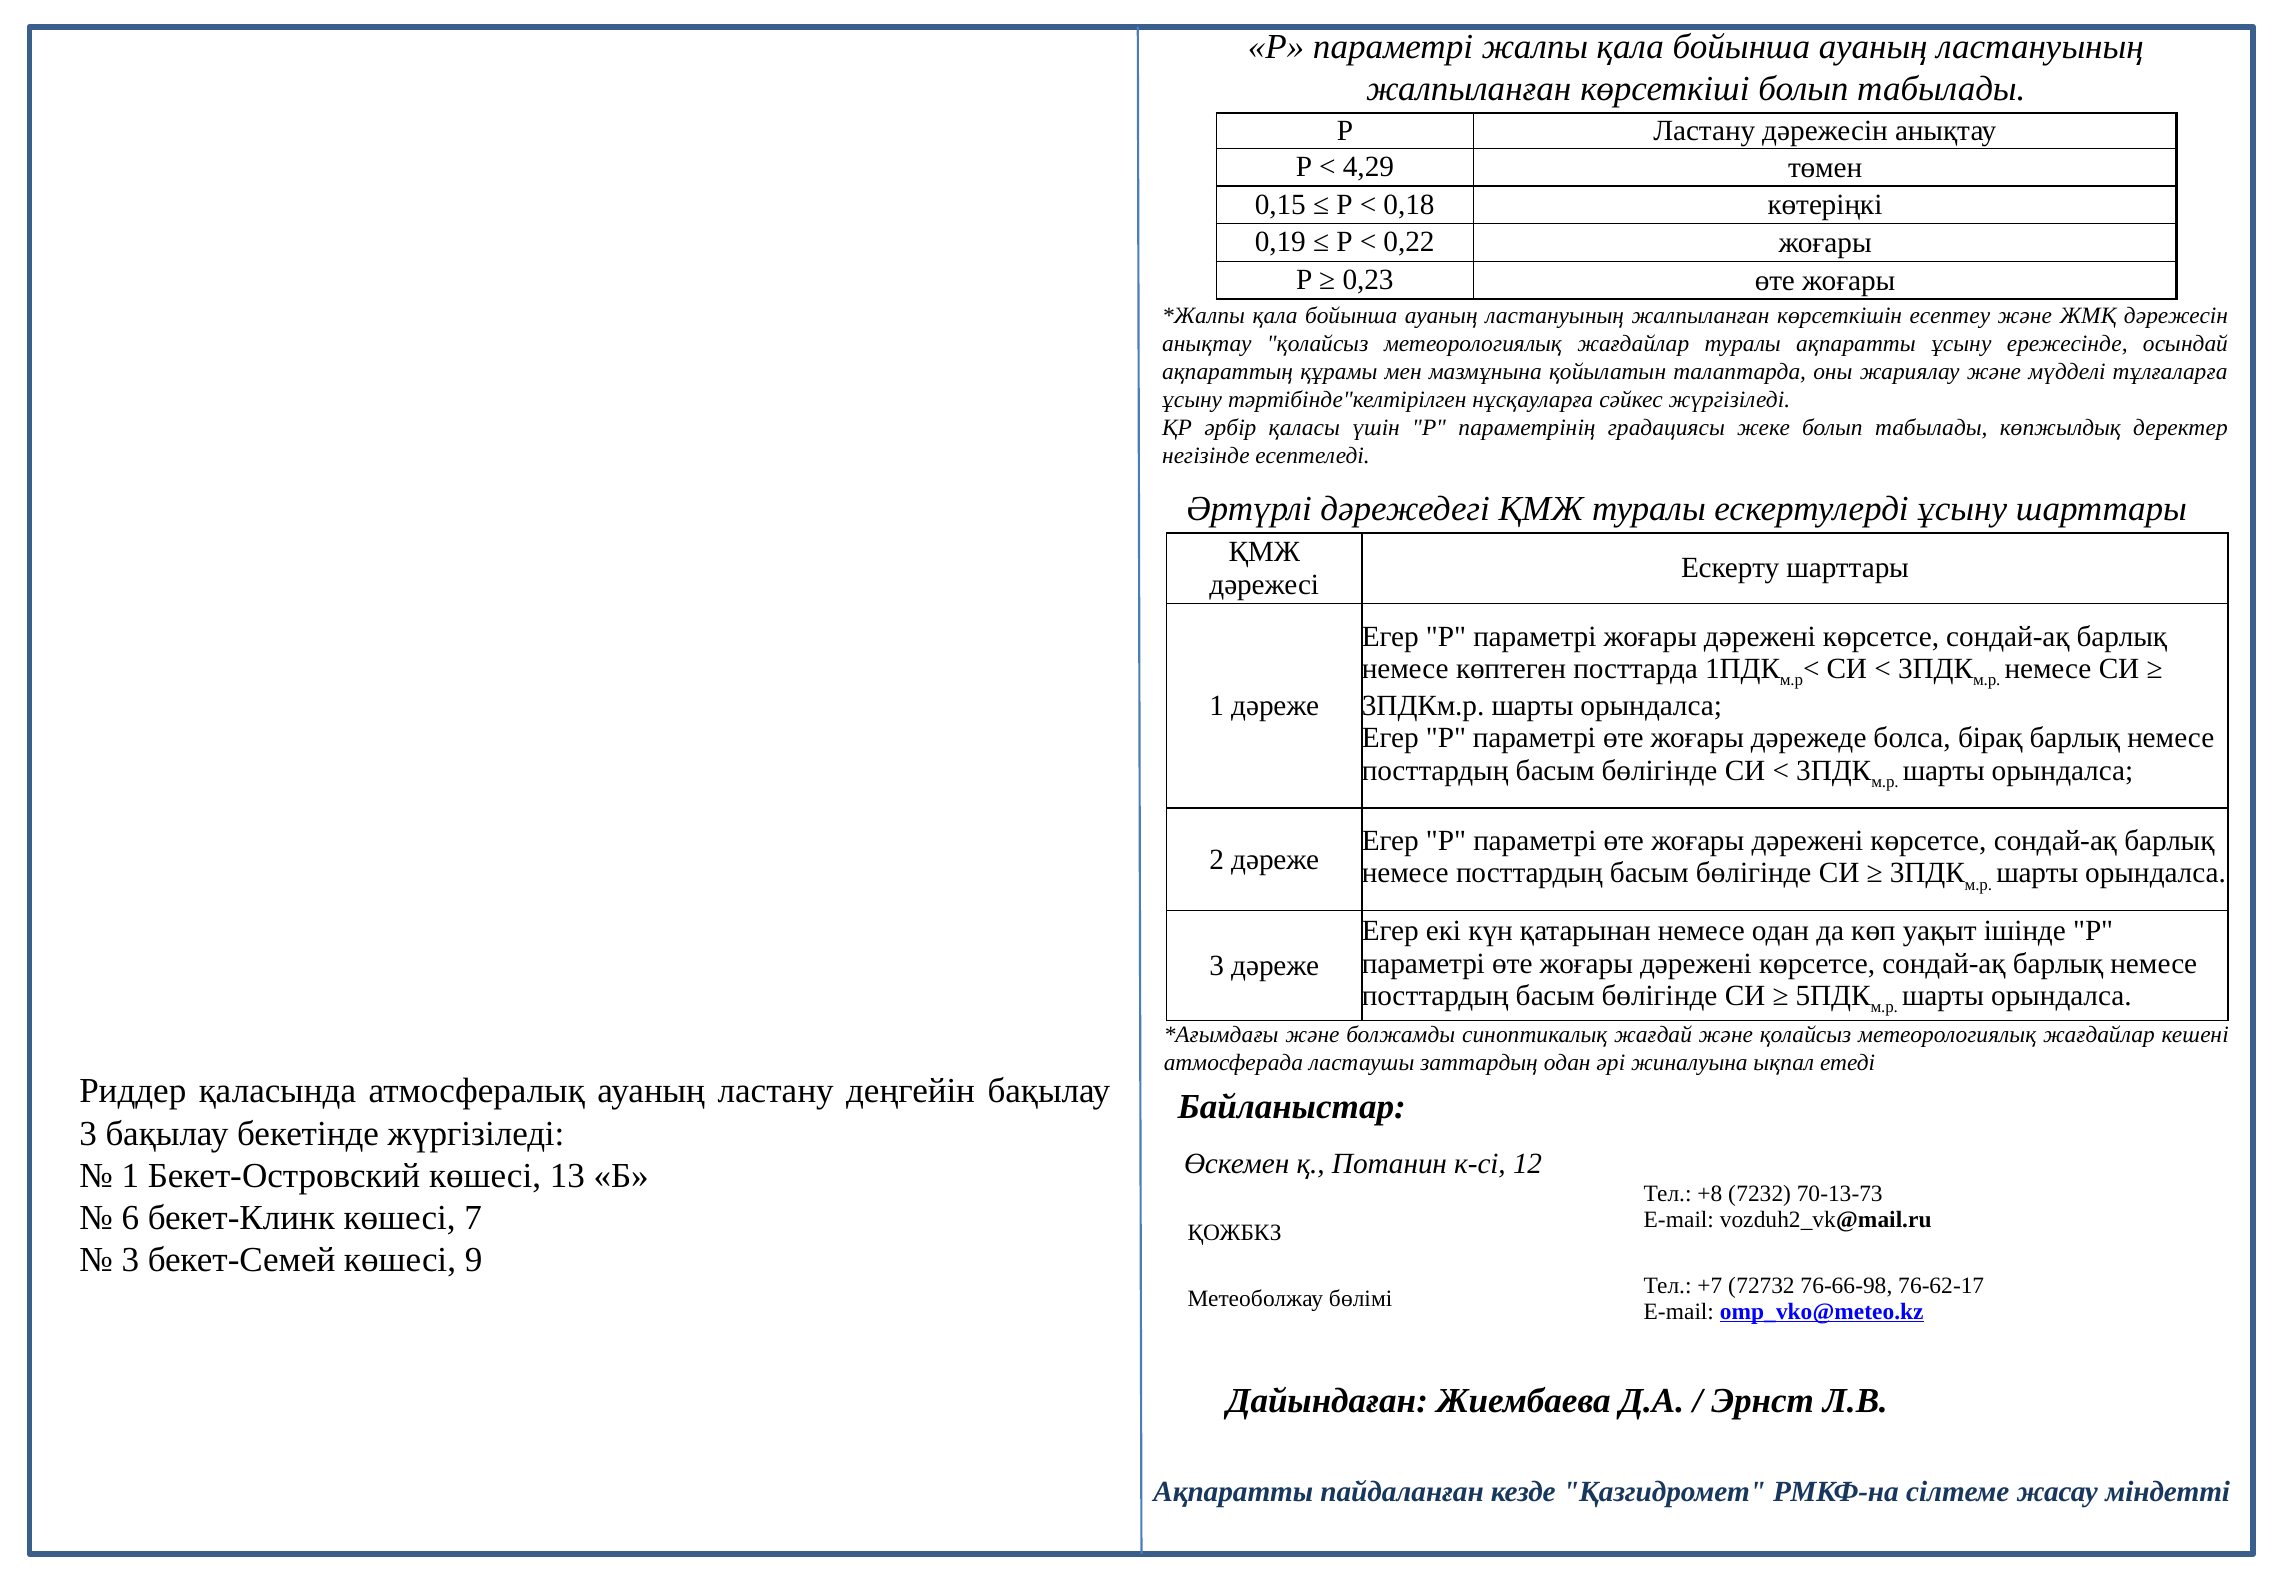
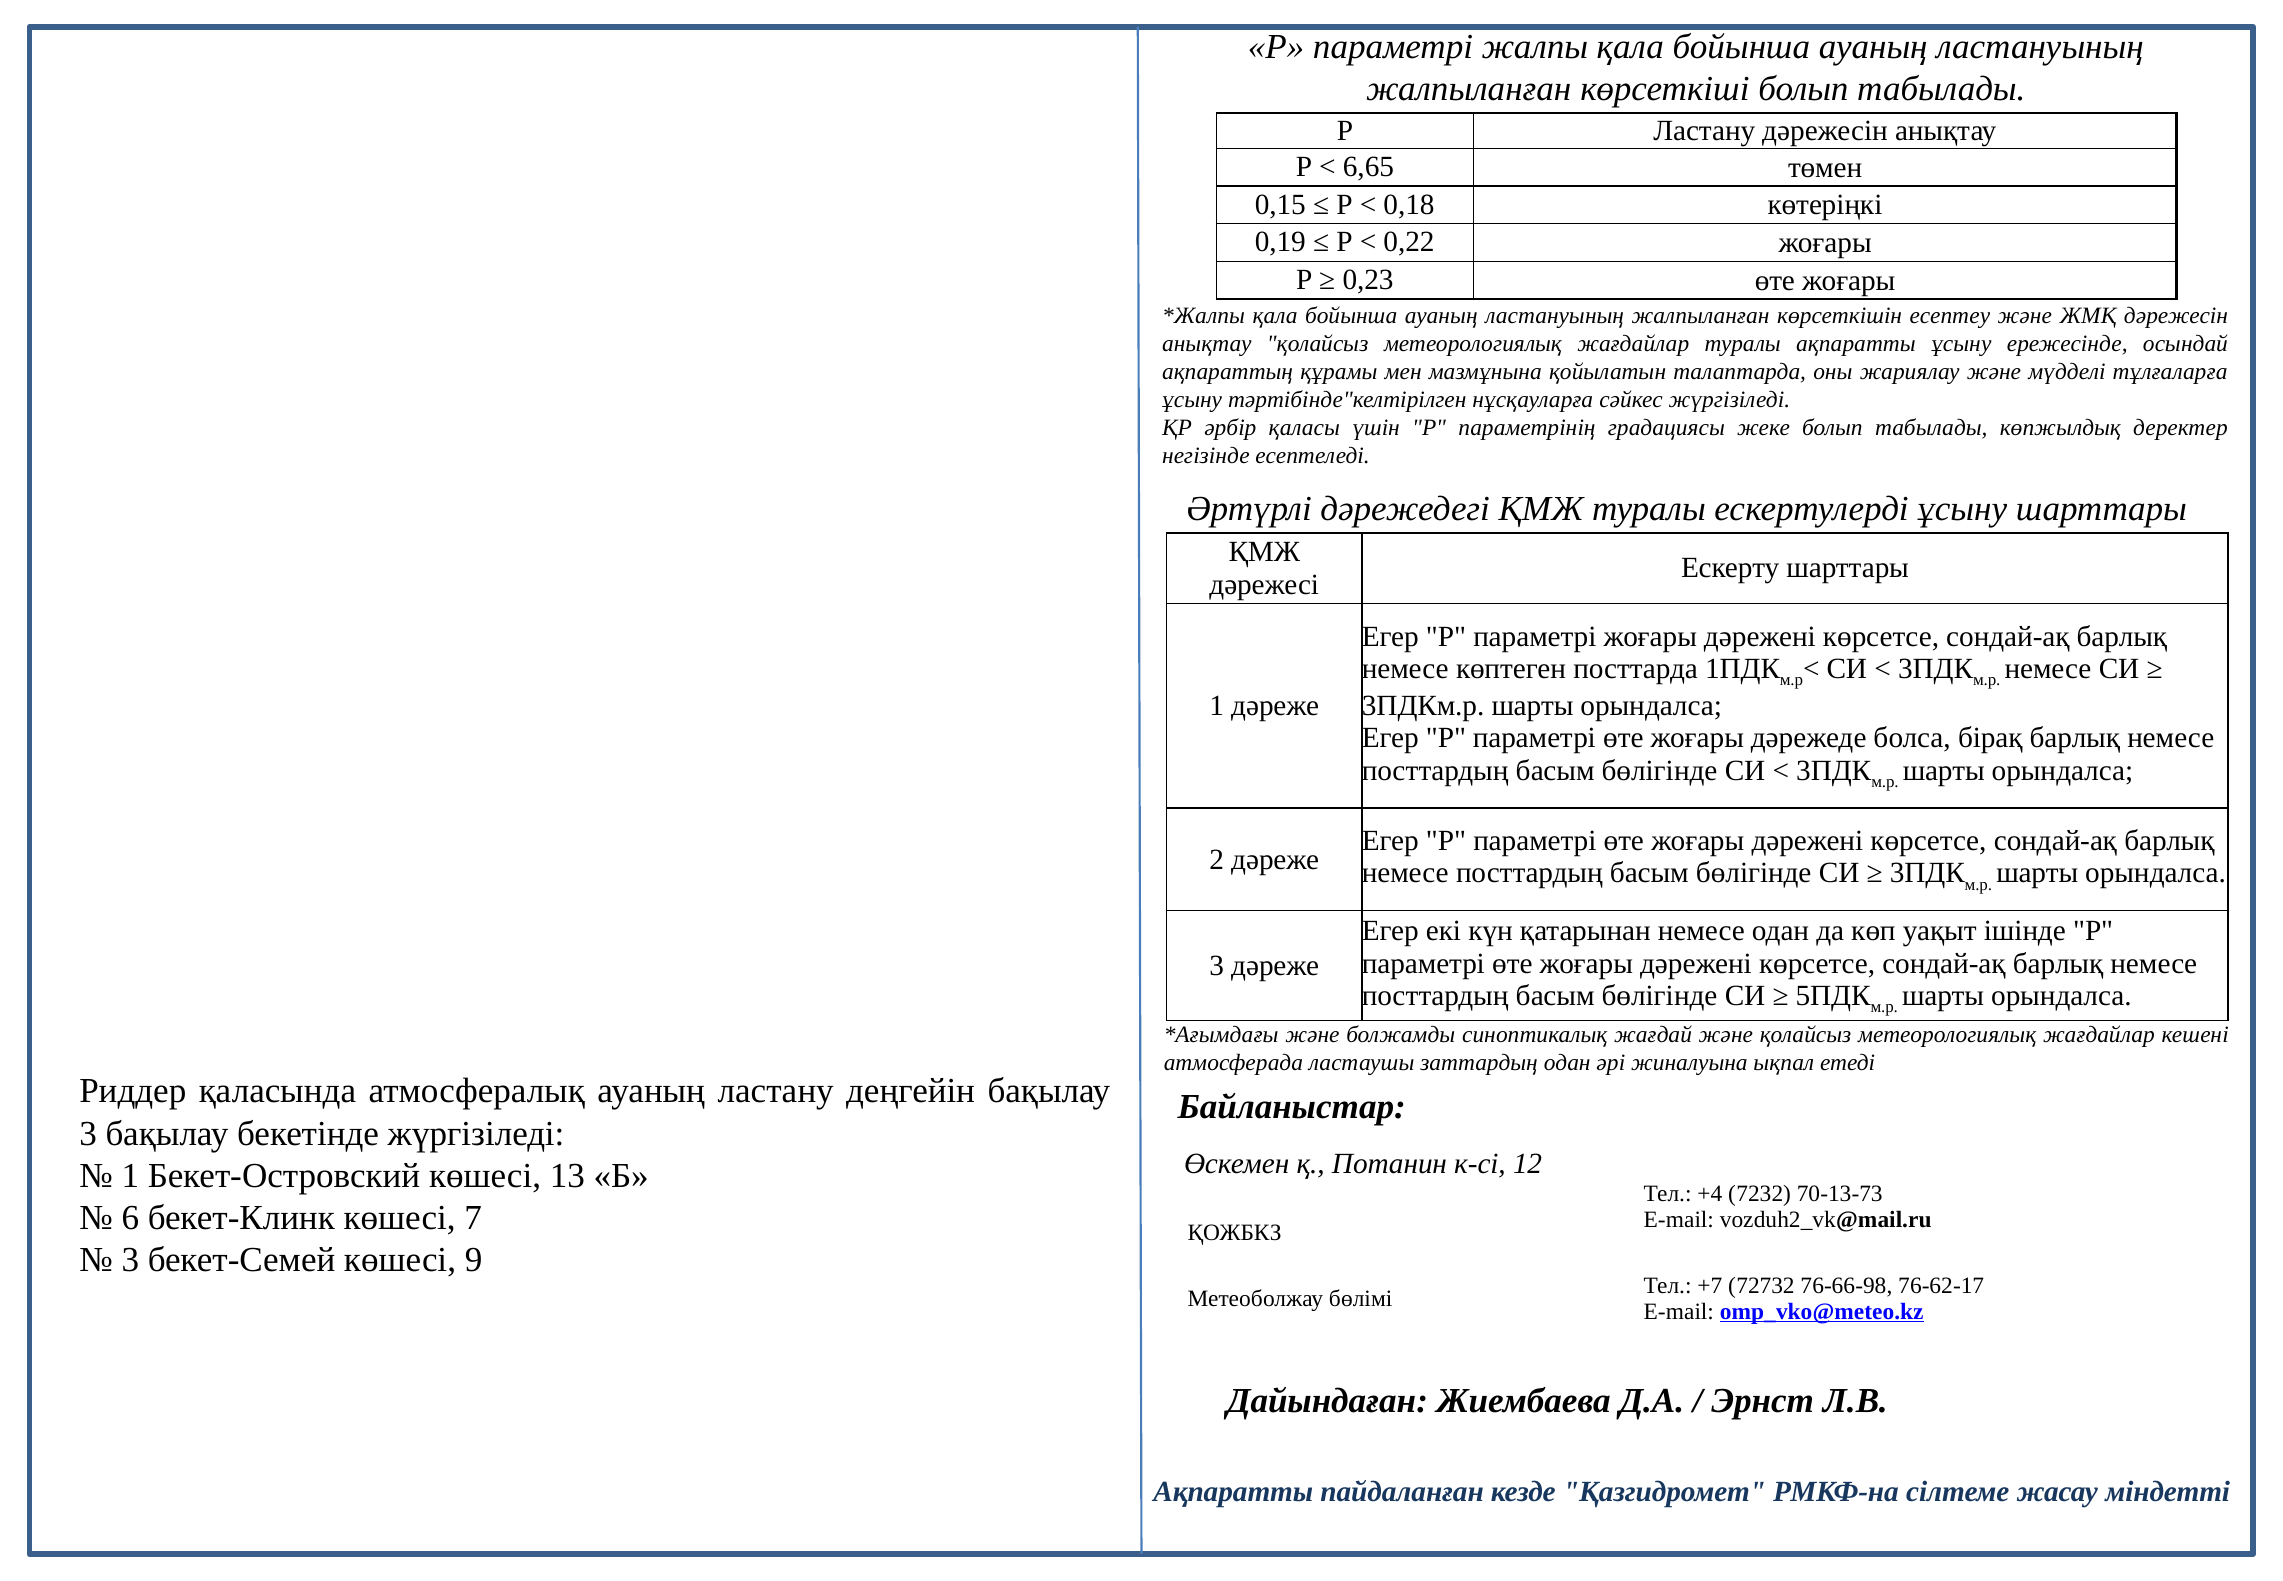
4,29: 4,29 -> 6,65
+8: +8 -> +4
